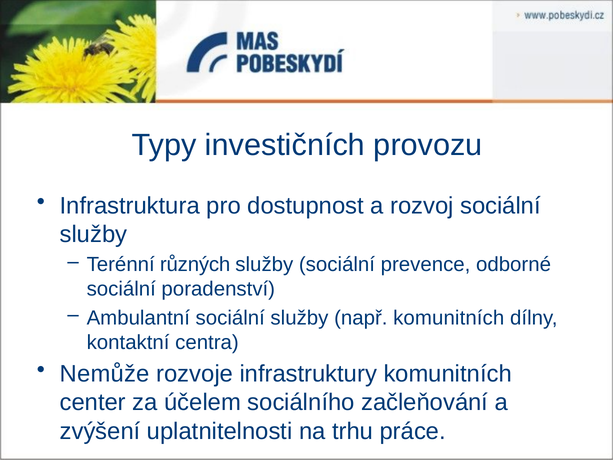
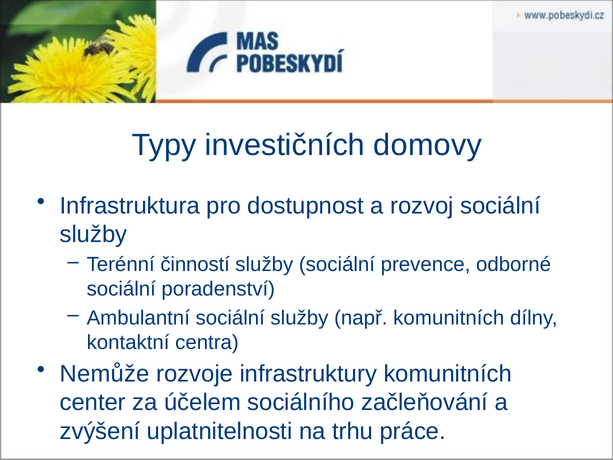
provozu: provozu -> domovy
různých: různých -> činností
